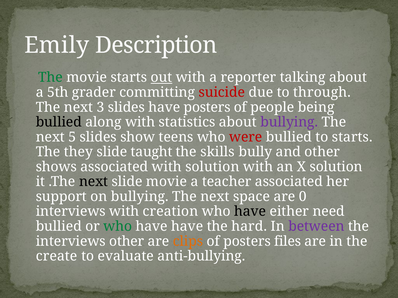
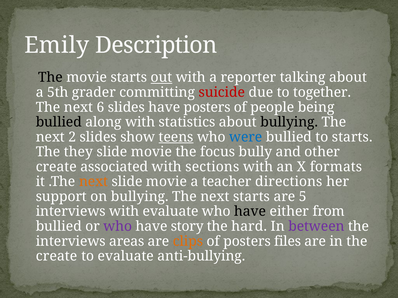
The at (50, 78) colour: green -> black
through: through -> together
3: 3 -> 6
bullying at (289, 122) colour: purple -> black
5: 5 -> 2
teens underline: none -> present
were colour: red -> blue
taught at (152, 152): taught -> movie
skills: skills -> focus
shows at (56, 167): shows -> create
with solution: solution -> sections
X solution: solution -> formats
next at (94, 182) colour: black -> orange
teacher associated: associated -> directions
next space: space -> starts
0: 0 -> 5
with creation: creation -> evaluate
need: need -> from
who at (118, 227) colour: green -> purple
have have: have -> story
interviews other: other -> areas
